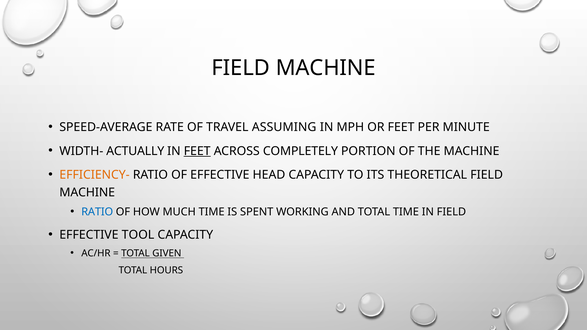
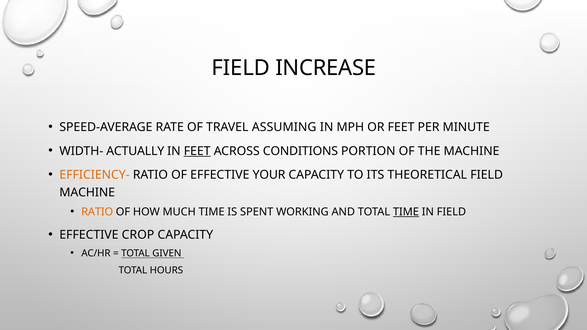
MACHINE at (326, 68): MACHINE -> INCREASE
COMPLETELY: COMPLETELY -> CONDITIONS
HEAD: HEAD -> YOUR
RATIO at (97, 212) colour: blue -> orange
TIME at (406, 212) underline: none -> present
TOOL: TOOL -> CROP
